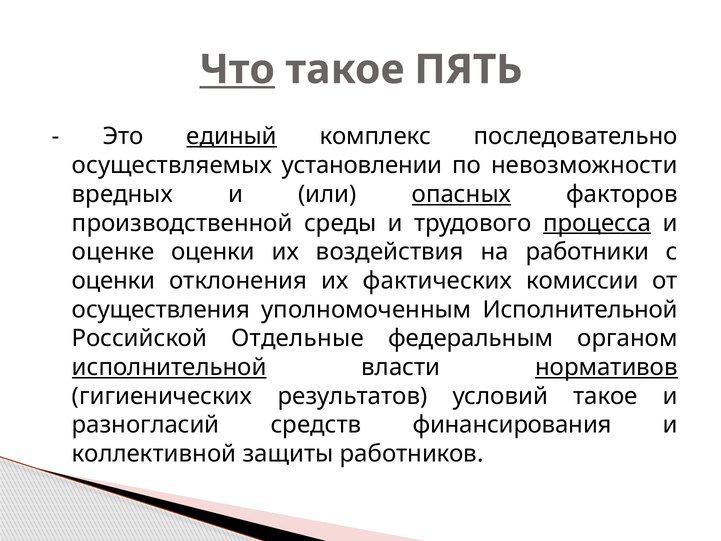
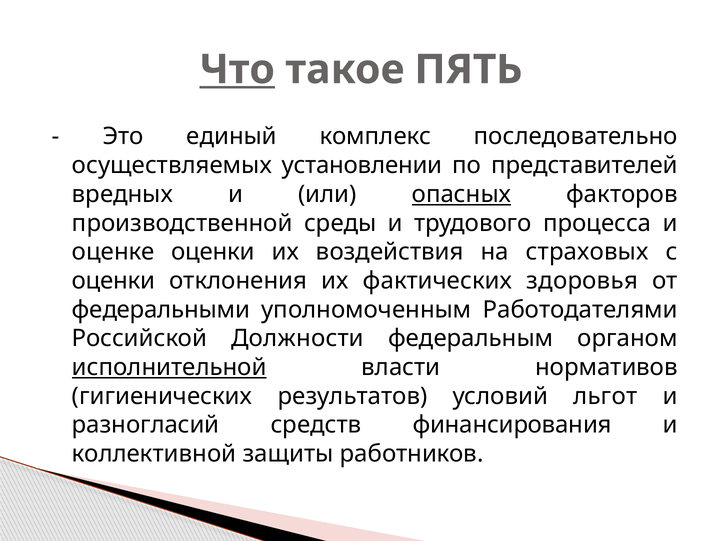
единый underline: present -> none
невозможности: невозможности -> представителей
процесса underline: present -> none
работники: работники -> страховых
комиссии: комиссии -> здоровья
осуществления: осуществления -> федеральными
уполномоченным Исполнительной: Исполнительной -> Работодателями
Отдельные: Отдельные -> Должности
нормативов underline: present -> none
условий такое: такое -> льгот
